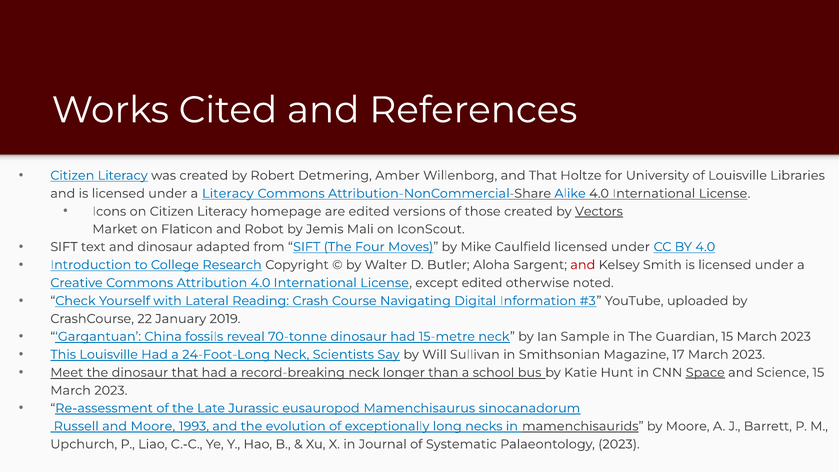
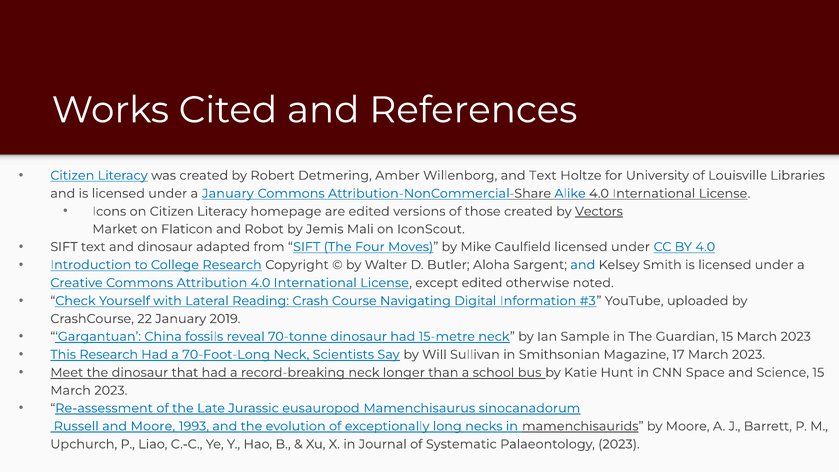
and That: That -> Text
a Literacy: Literacy -> January
and at (583, 265) colour: red -> blue
This Louisville: Louisville -> Research
24-Foot-Long: 24-Foot-Long -> 70-Foot-Long
Space underline: present -> none
